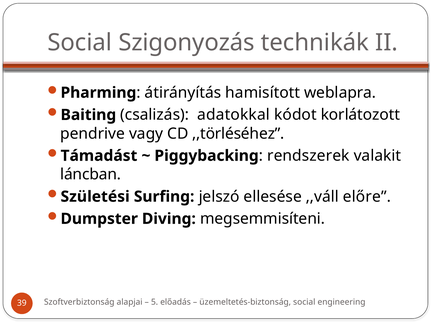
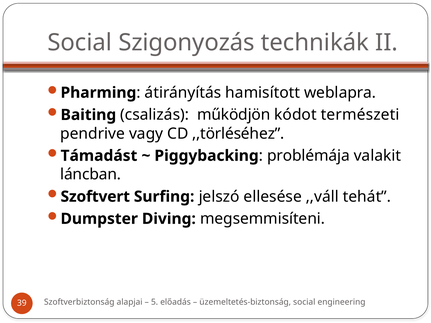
adatokkal: adatokkal -> működjön
korlátozott: korlátozott -> természeti
rendszerek: rendszerek -> problémája
Születési: Születési -> Szoftvert
előre: előre -> tehát
